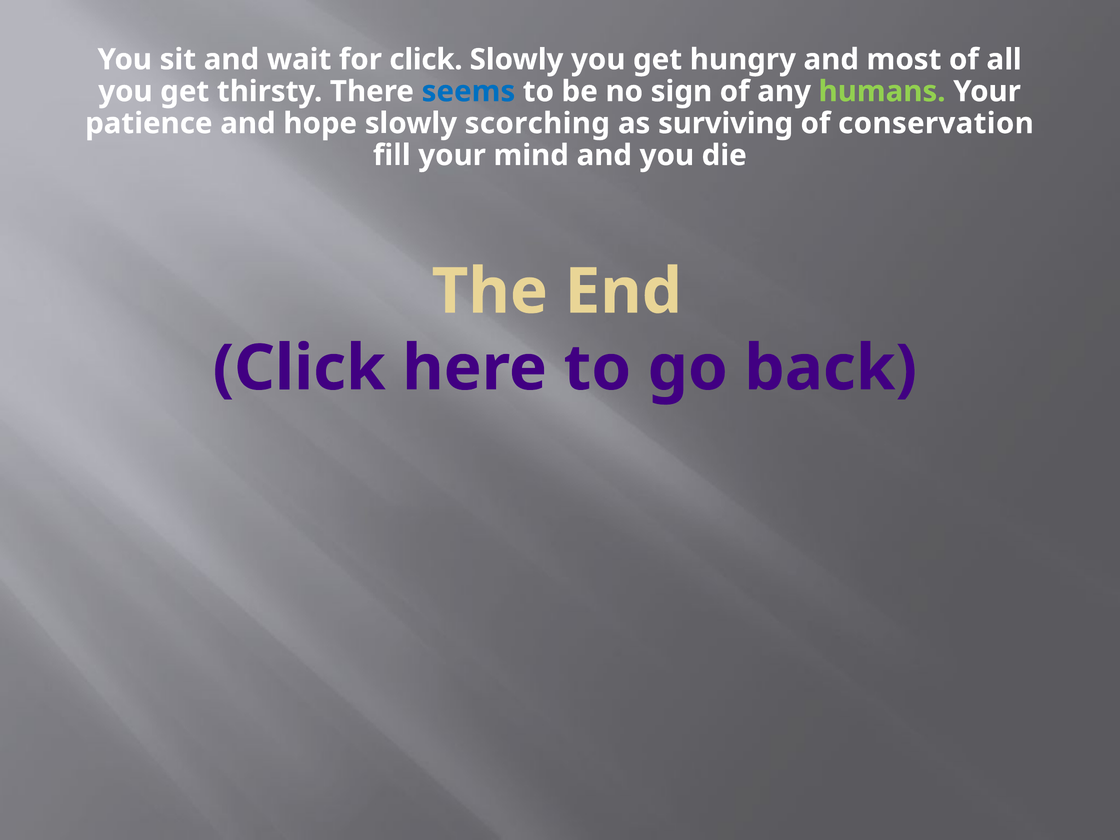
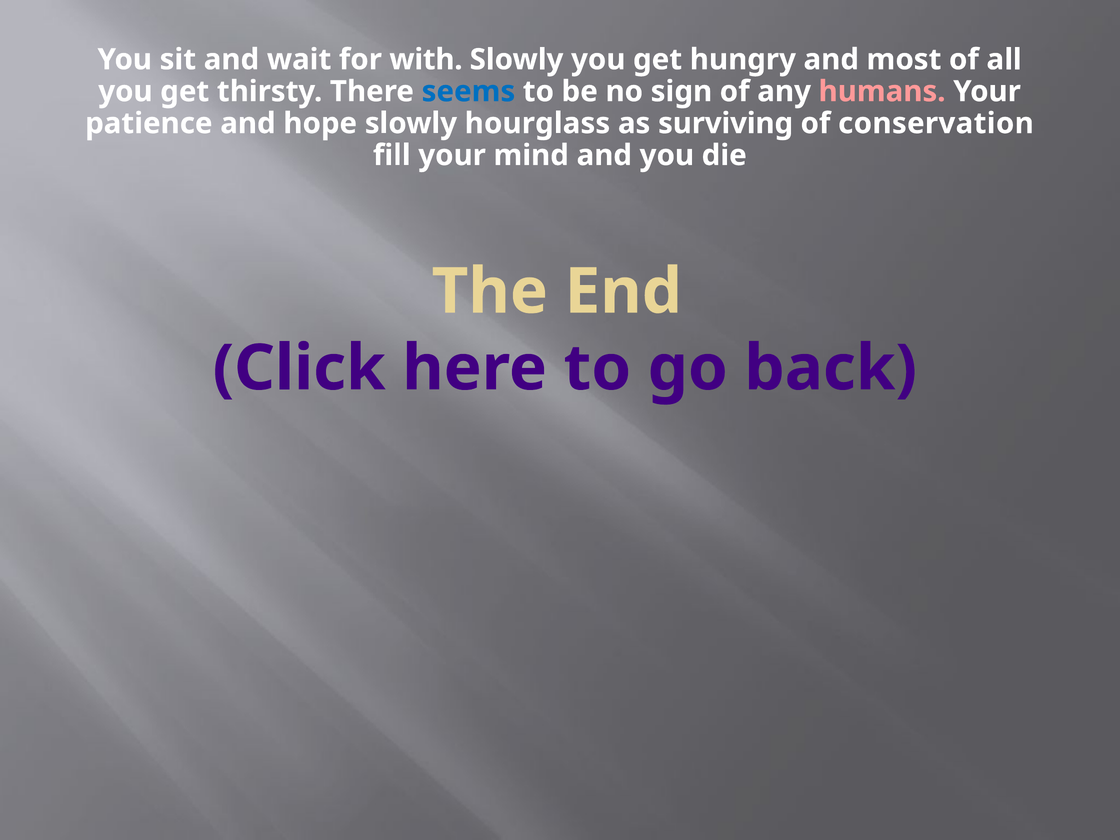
for click: click -> with
humans colour: light green -> pink
scorching: scorching -> hourglass
